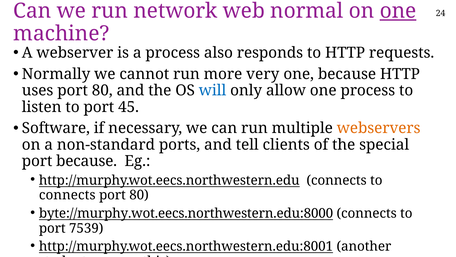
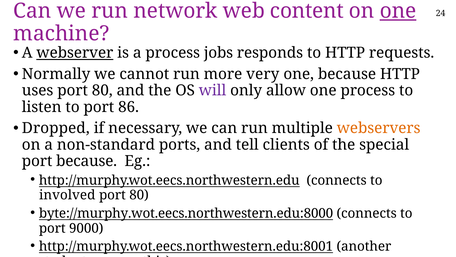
normal: normal -> content
webserver underline: none -> present
also: also -> jobs
will colour: blue -> purple
45: 45 -> 86
Software: Software -> Dropped
connects at (67, 195): connects -> involved
7539: 7539 -> 9000
